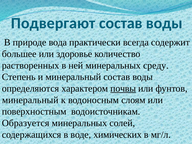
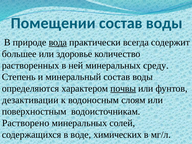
Подвергают: Подвергают -> Помещении
вода underline: none -> present
минеральный at (30, 100): минеральный -> дезактивации
Образуется: Образуется -> Растворено
